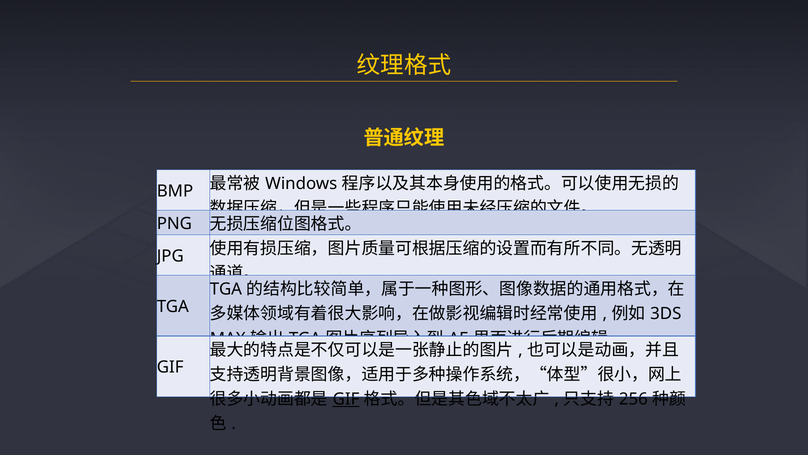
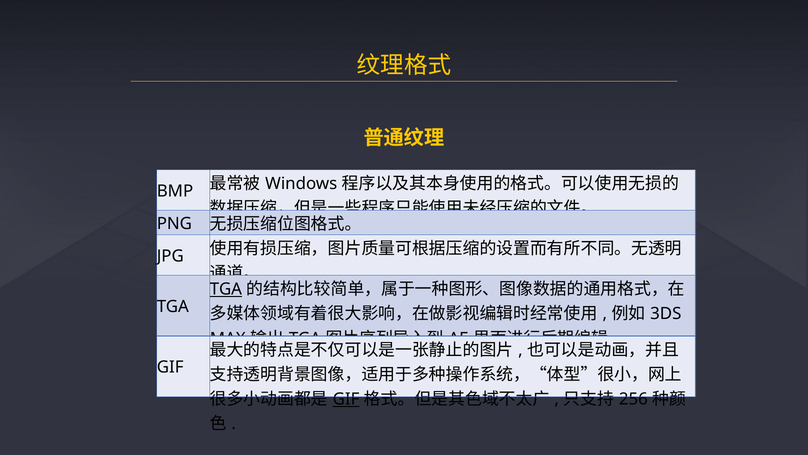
TGA at (226, 289) underline: none -> present
